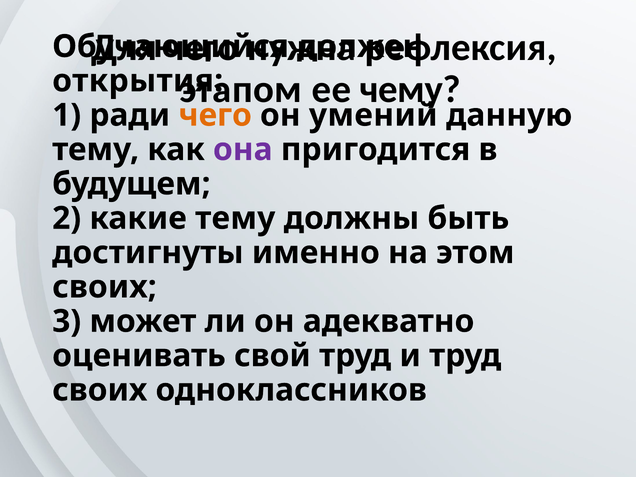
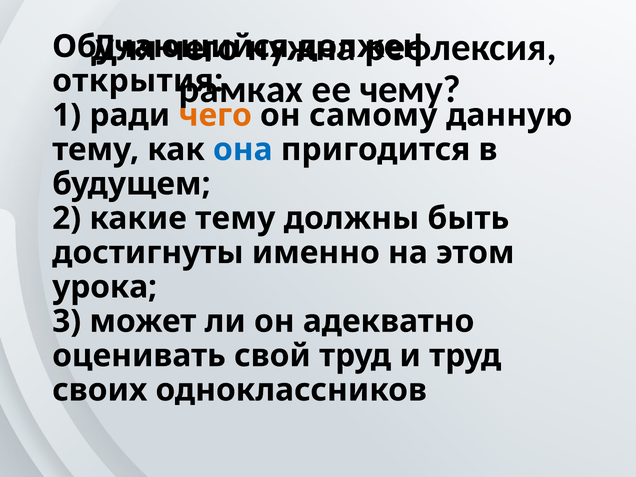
этапом: этапом -> рамках
умений: умений -> самому
она colour: purple -> blue
своих at (104, 287): своих -> урока
